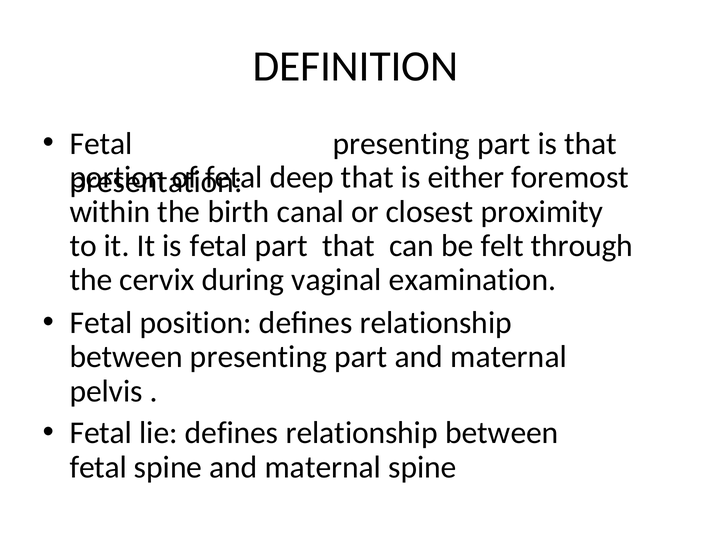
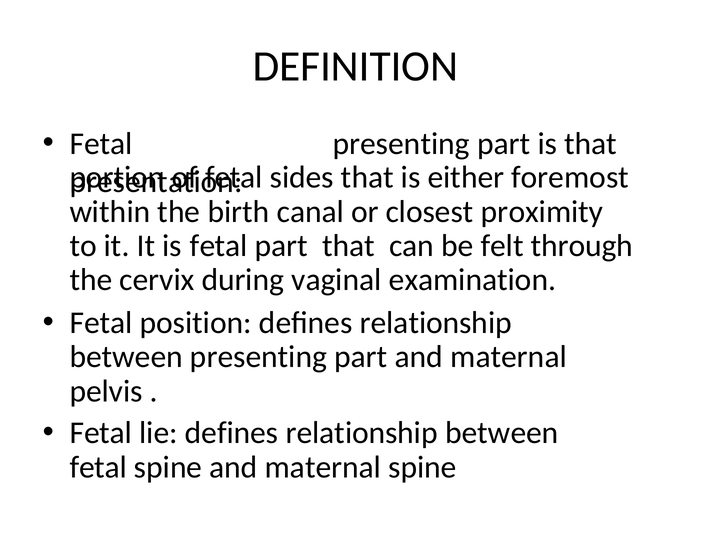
deep: deep -> sides
